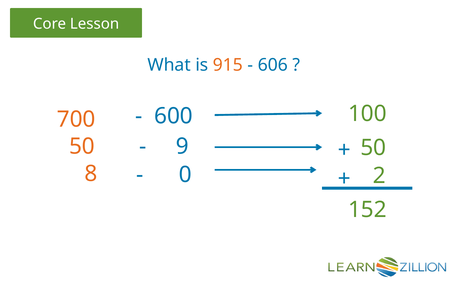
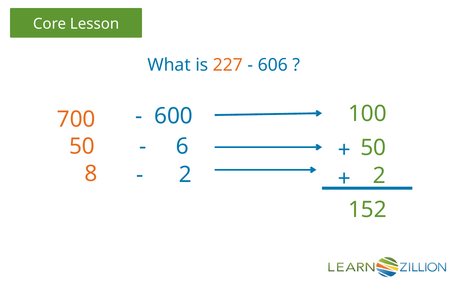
915: 915 -> 227
9: 9 -> 6
0 at (185, 174): 0 -> 2
